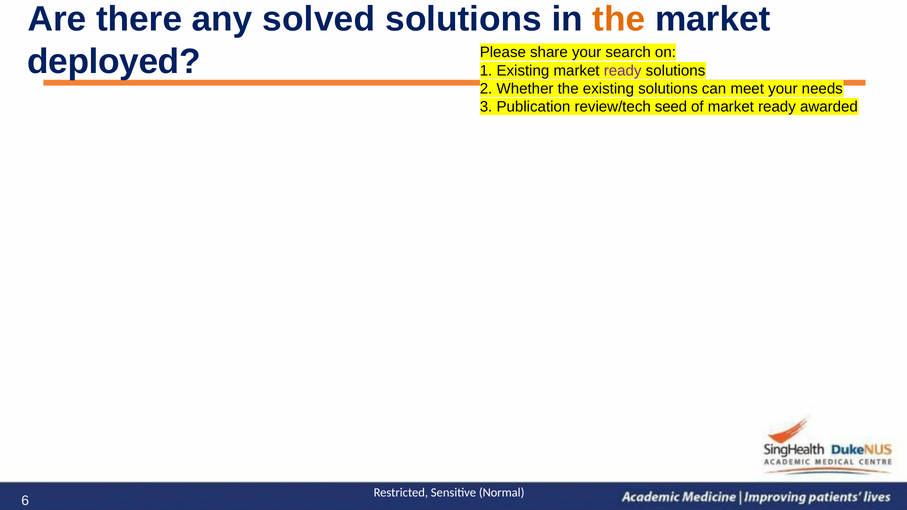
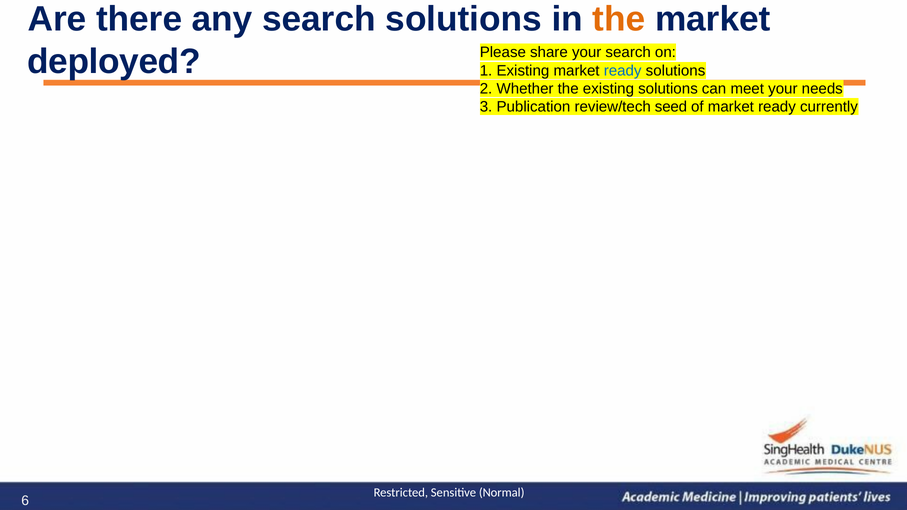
any solved: solved -> search
ready at (623, 71) colour: purple -> blue
awarded: awarded -> currently
